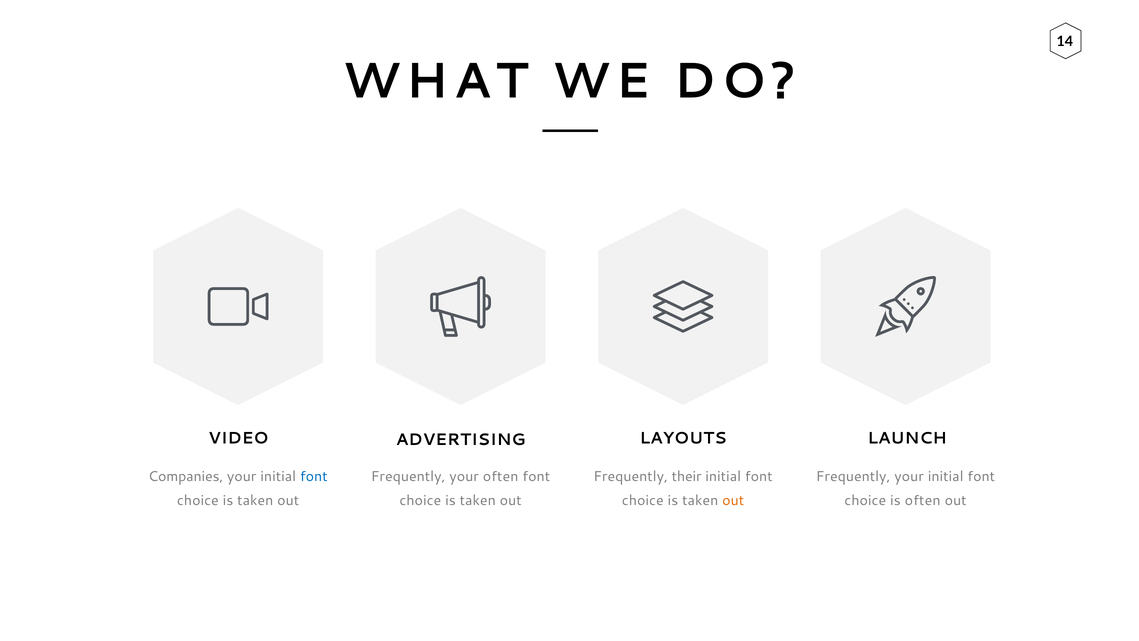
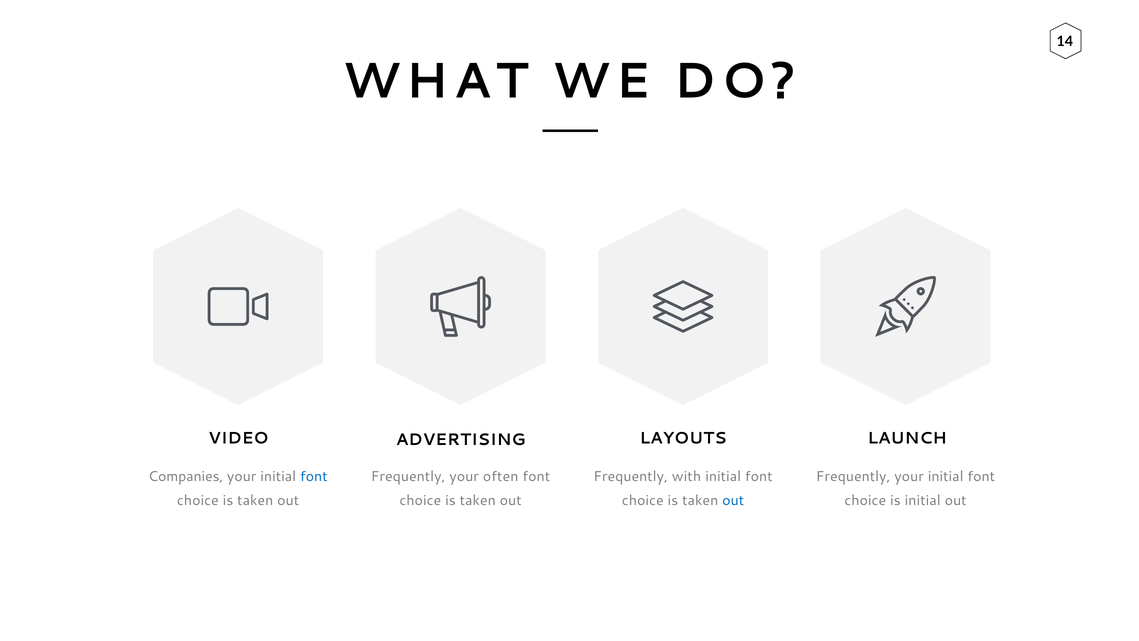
their: their -> with
out at (733, 501) colour: orange -> blue
is often: often -> initial
